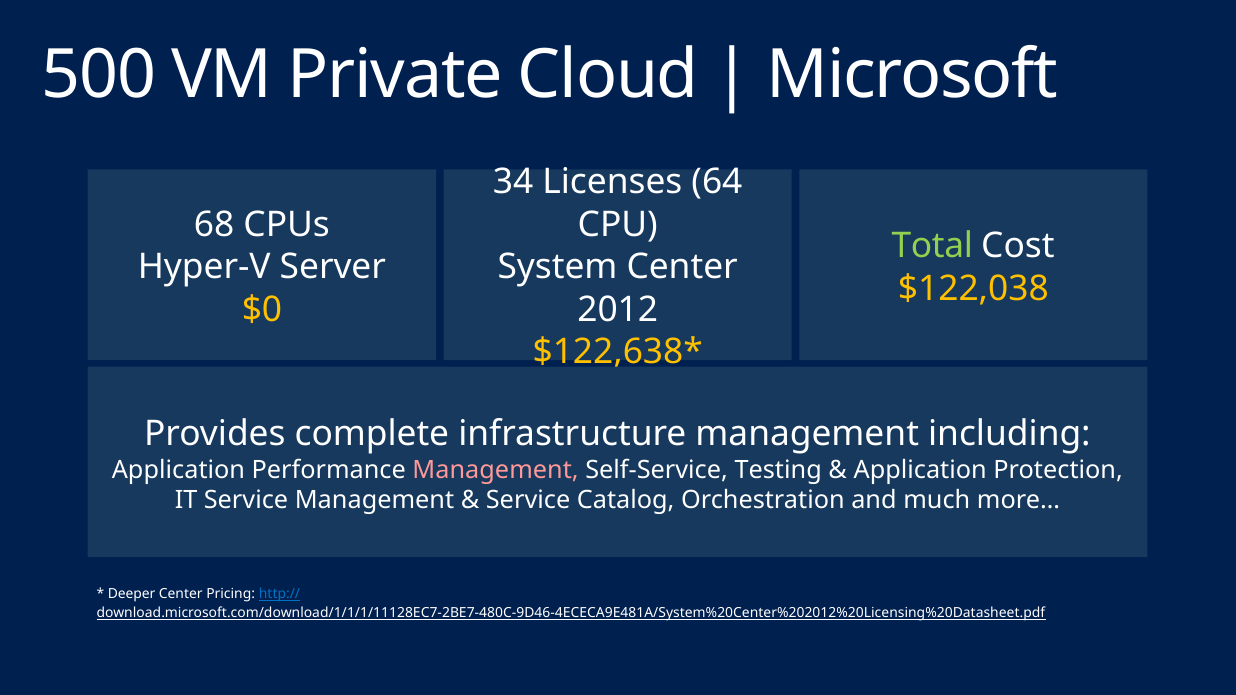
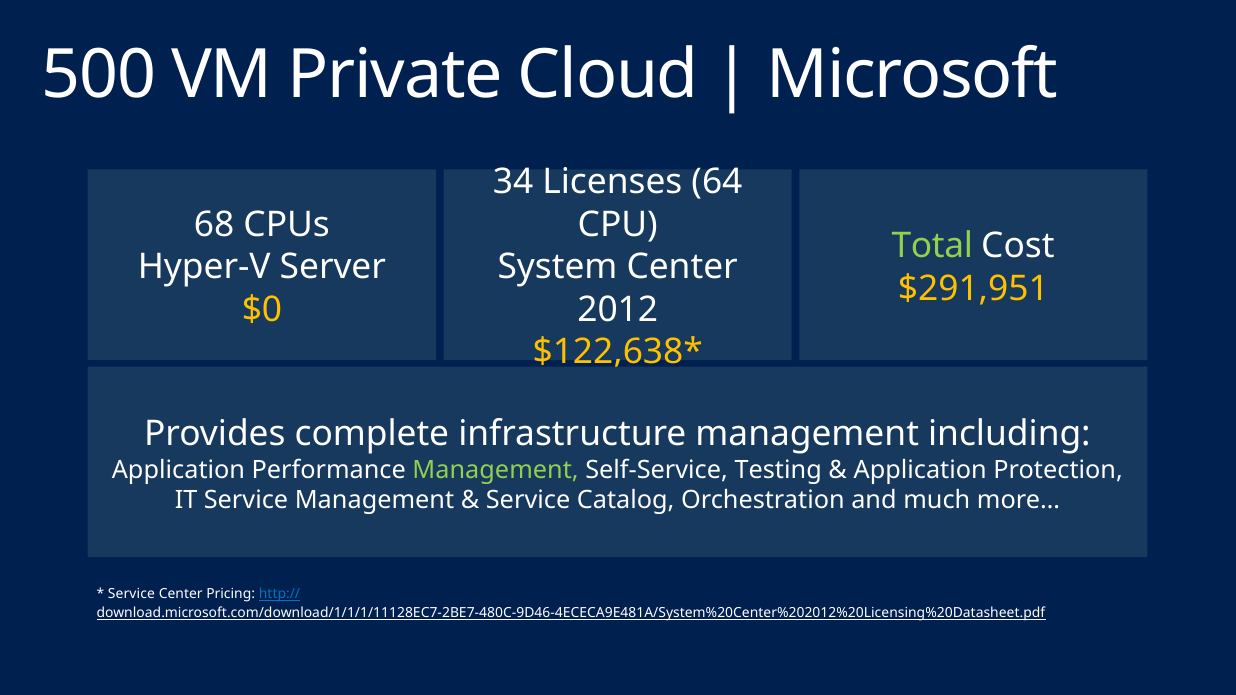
$122,038: $122,038 -> $291,951
Management at (496, 470) colour: pink -> light green
Deeper at (132, 594): Deeper -> Service
